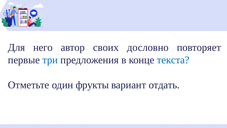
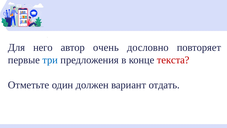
своих: своих -> очень
текста colour: blue -> red
фрукты: фрукты -> должен
